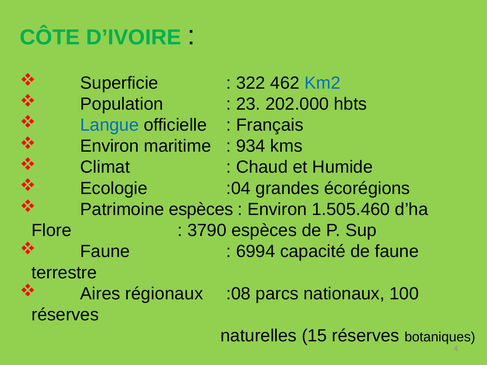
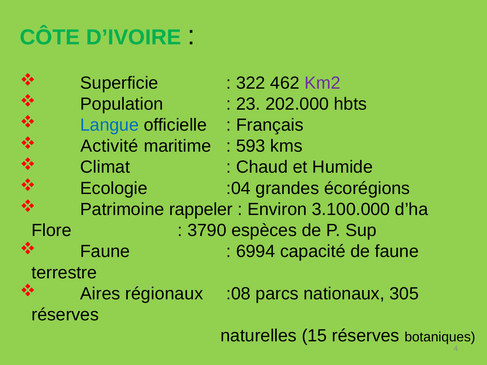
Km2 colour: blue -> purple
Environ at (110, 146): Environ -> Activité
934: 934 -> 593
Patrimoine espèces: espèces -> rappeler
1.505.460: 1.505.460 -> 3.100.000
100: 100 -> 305
